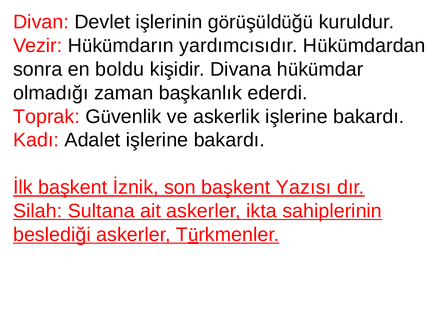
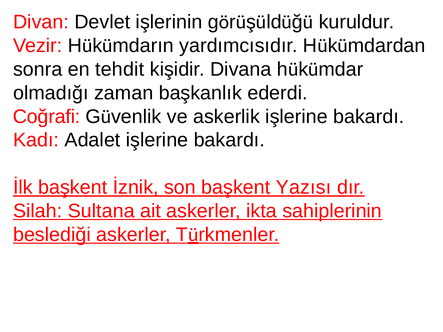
boldu: boldu -> tehdit
Toprak: Toprak -> Coğrafi
